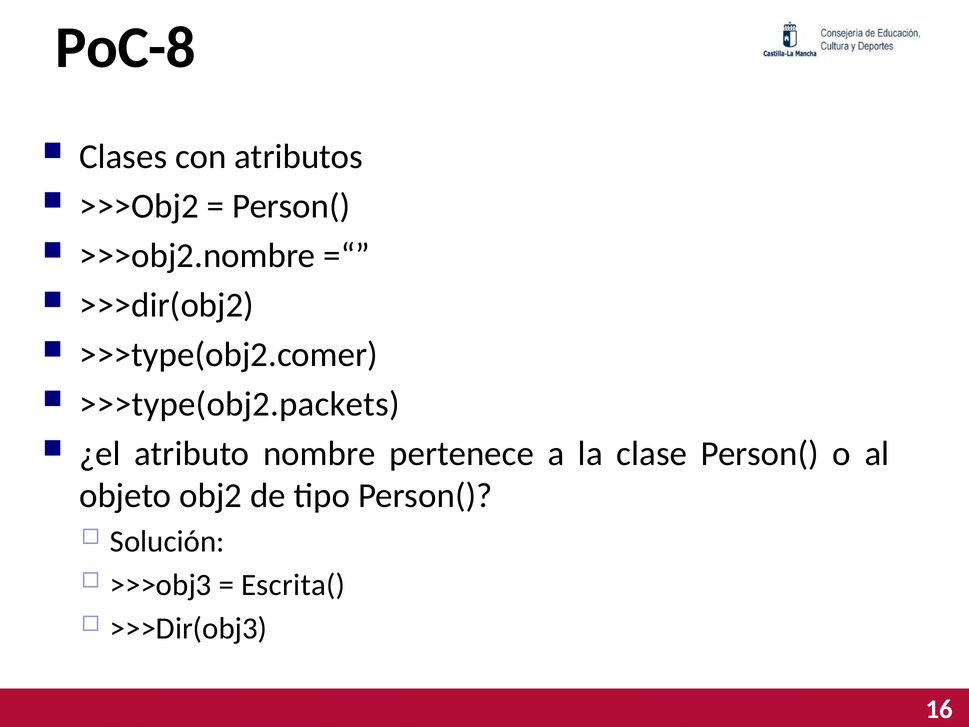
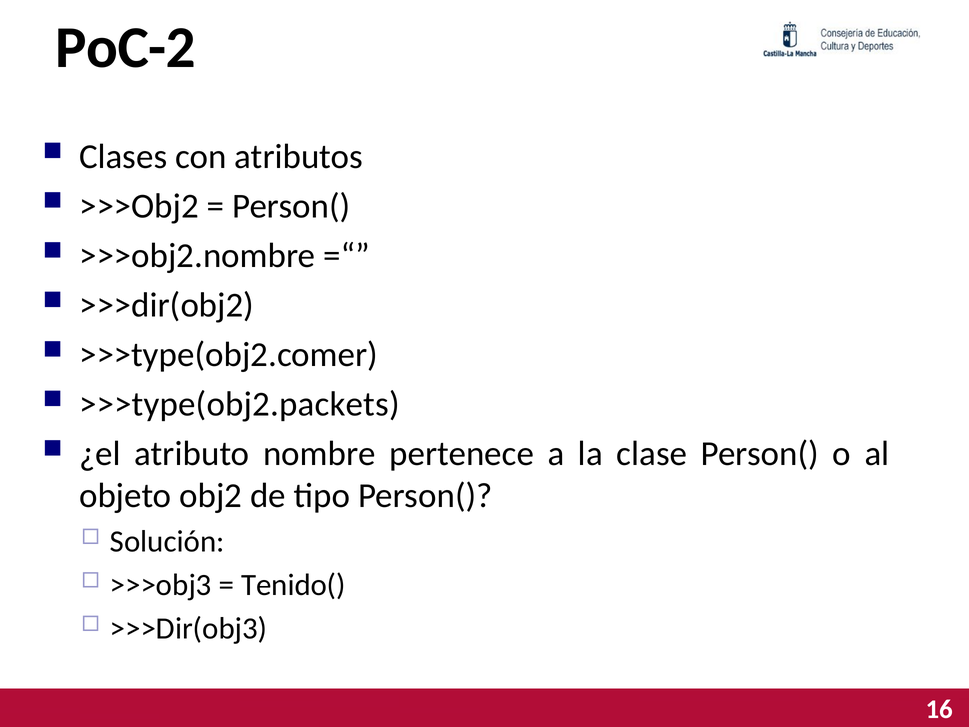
PoC-8: PoC-8 -> PoC-2
Escrita(: Escrita( -> Tenido(
